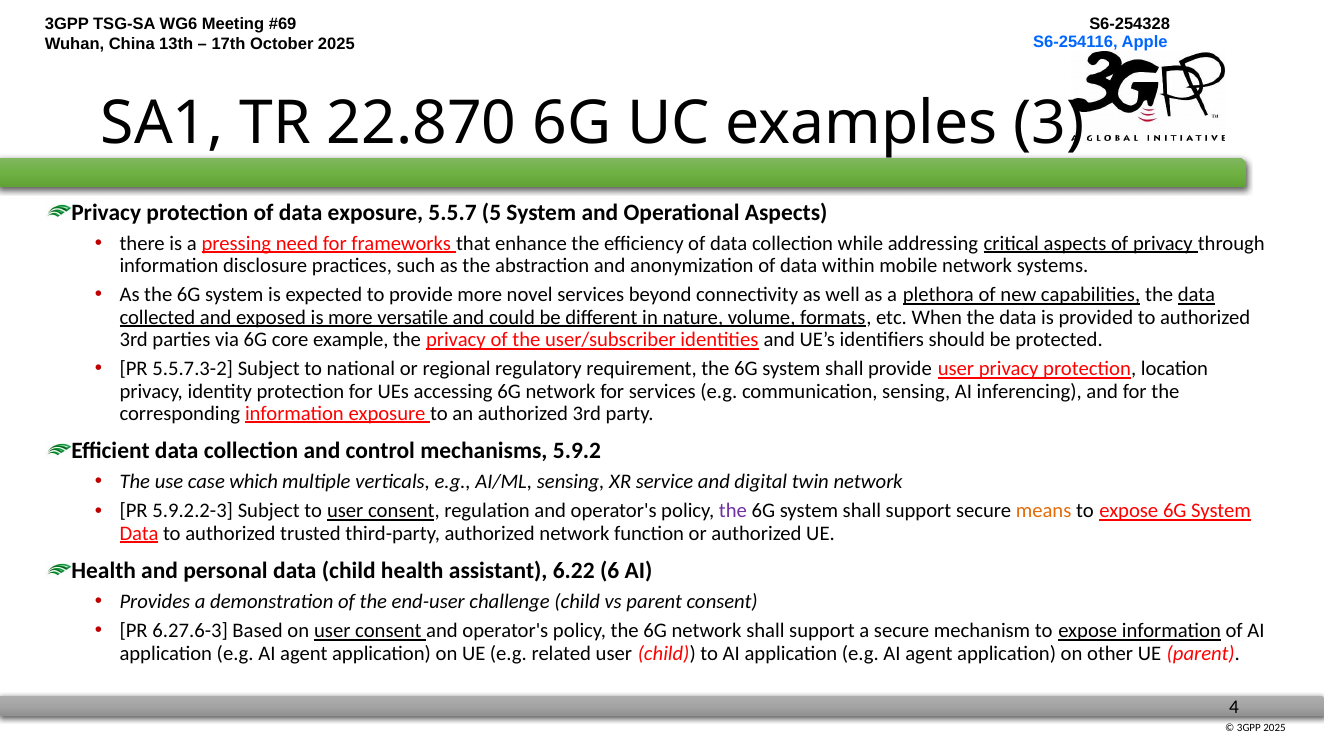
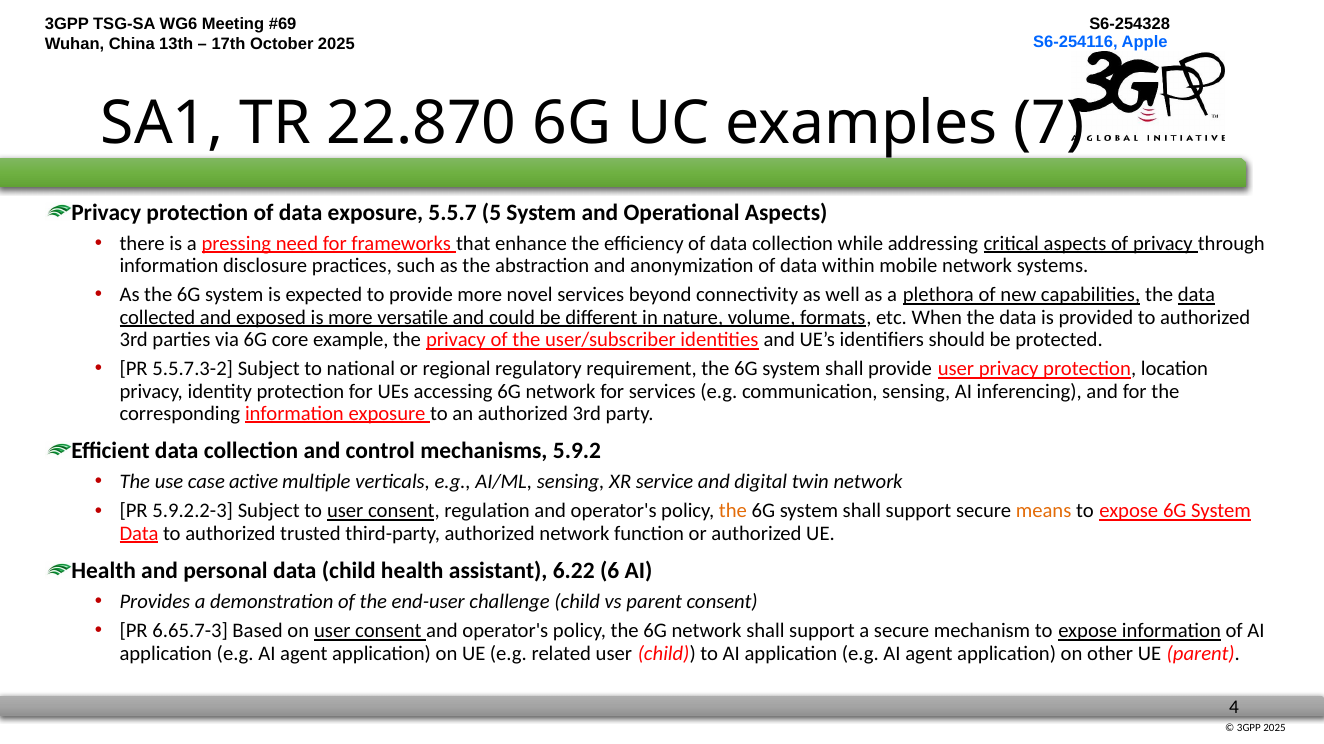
3: 3 -> 7
which: which -> active
the at (733, 512) colour: purple -> orange
6.27.6-3: 6.27.6-3 -> 6.65.7-3
